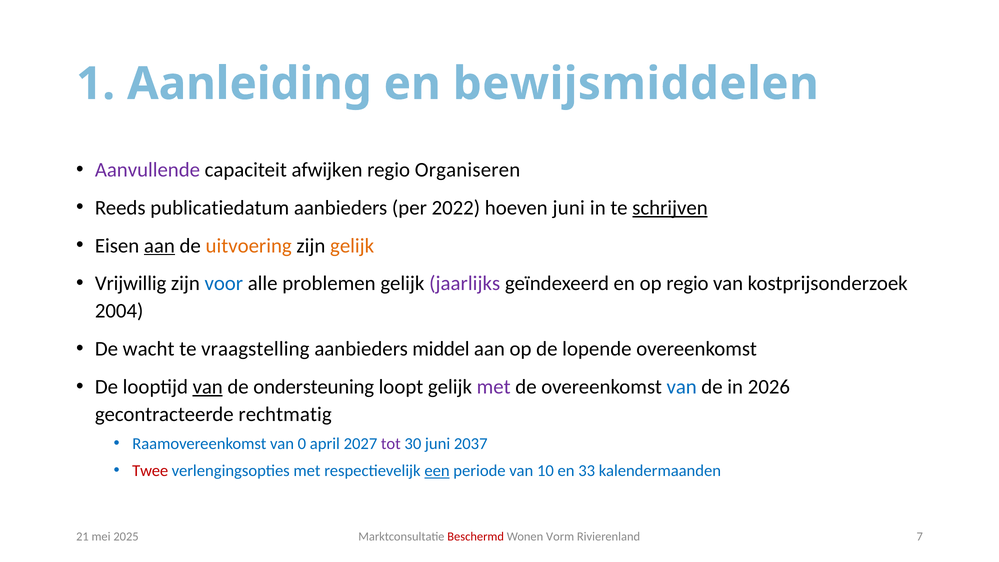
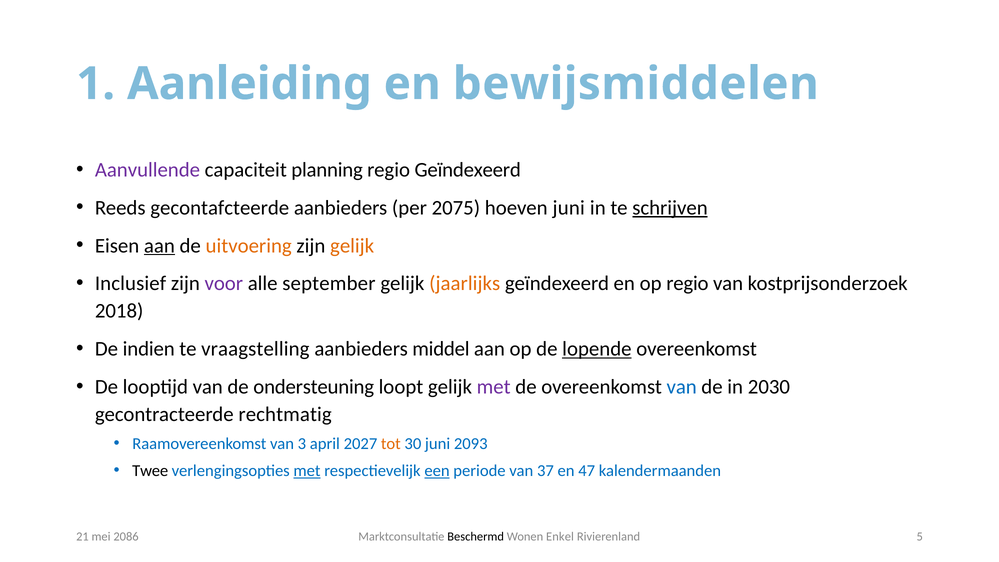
afwijken: afwijken -> planning
regio Organiseren: Organiseren -> Geïndexeerd
publicatiedatum: publicatiedatum -> gecontafcteerde
2022: 2022 -> 2075
Vrijwillig: Vrijwillig -> Inclusief
voor colour: blue -> purple
problemen: problemen -> september
jaarlijks colour: purple -> orange
2004: 2004 -> 2018
wacht: wacht -> indien
lopende underline: none -> present
van at (208, 387) underline: present -> none
2026: 2026 -> 2030
0: 0 -> 3
tot colour: purple -> orange
2037: 2037 -> 2093
Twee colour: red -> black
met at (307, 471) underline: none -> present
10: 10 -> 37
33: 33 -> 47
Beschermd colour: red -> black
Vorm: Vorm -> Enkel
7: 7 -> 5
2025: 2025 -> 2086
